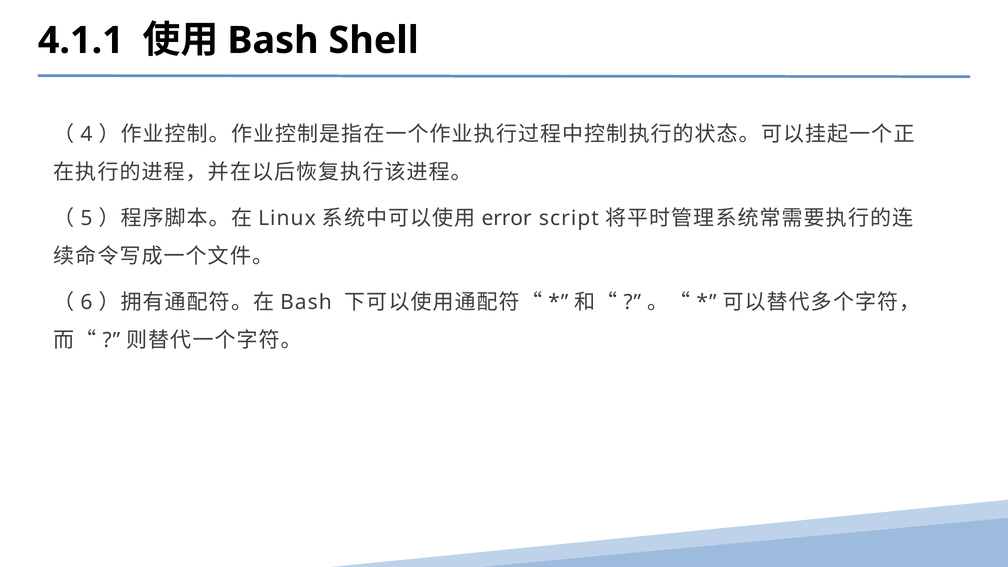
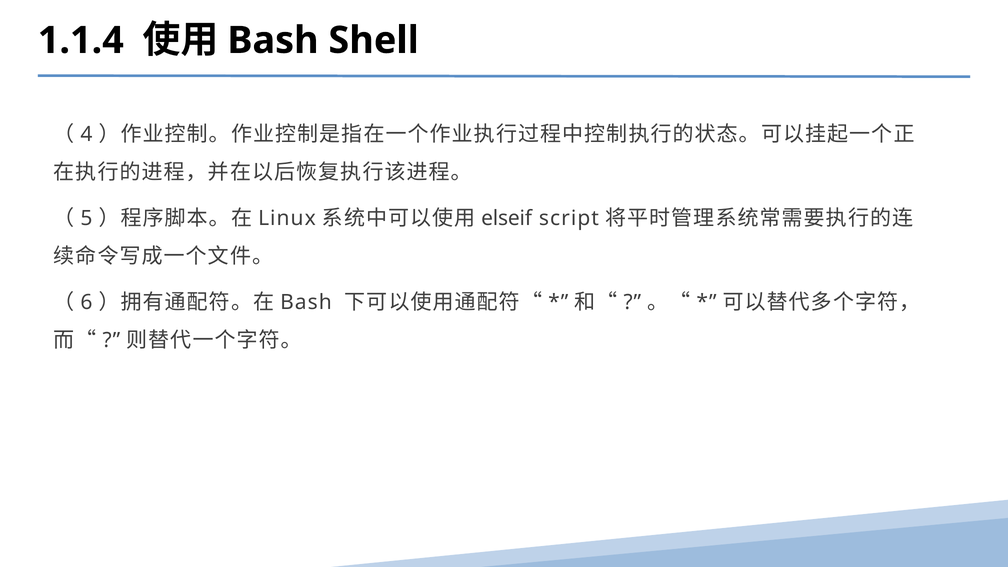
4.1.1: 4.1.1 -> 1.1.4
error: error -> elseif
